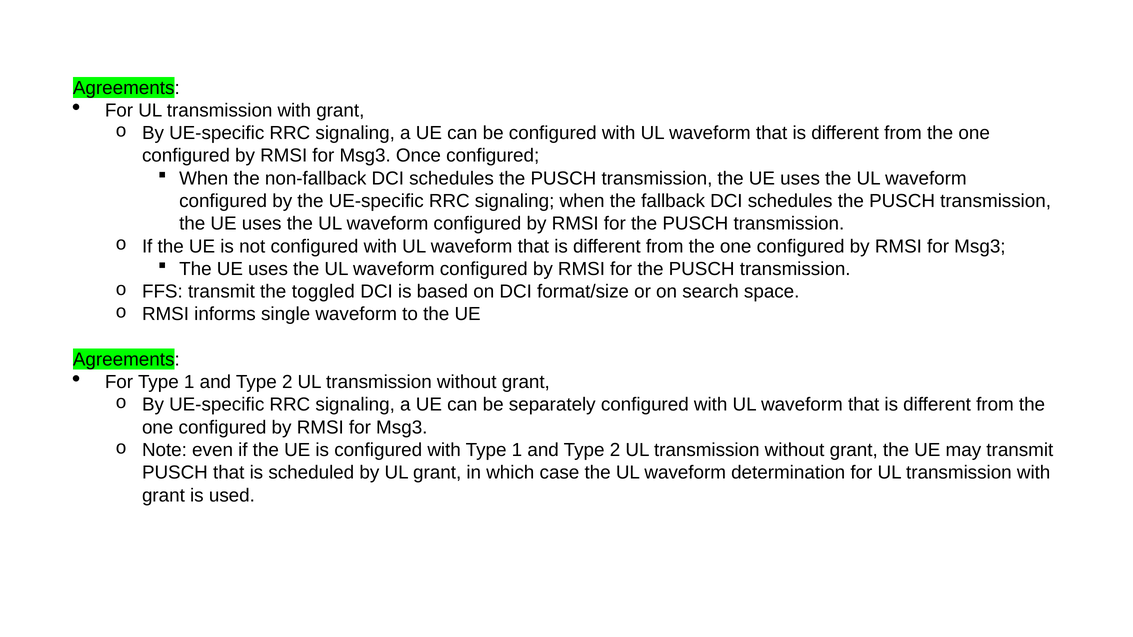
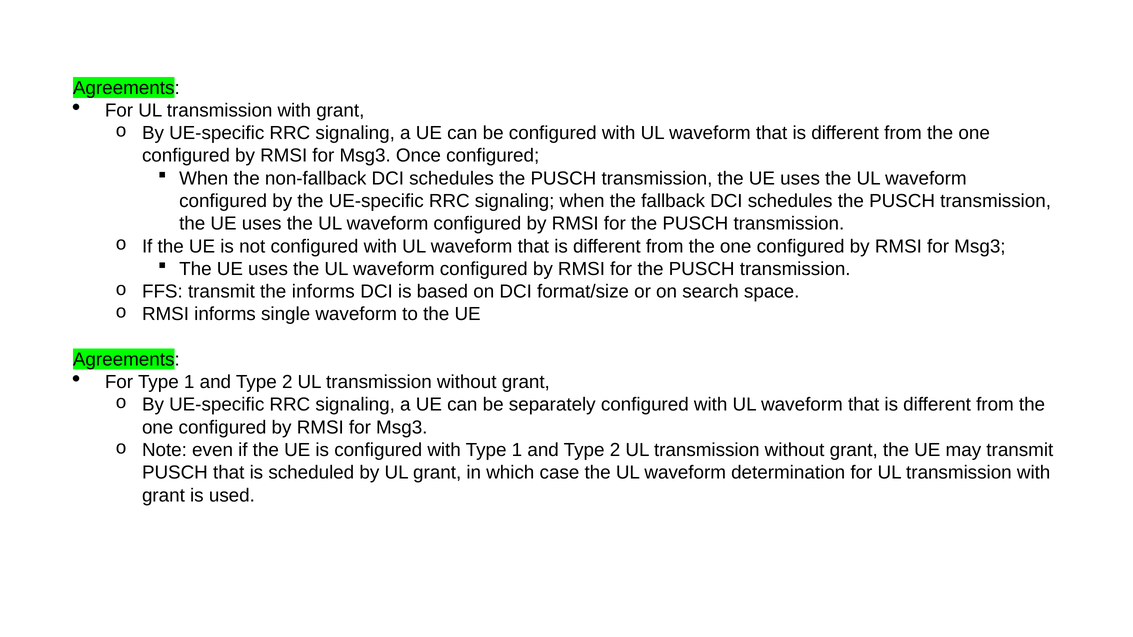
the toggled: toggled -> informs
